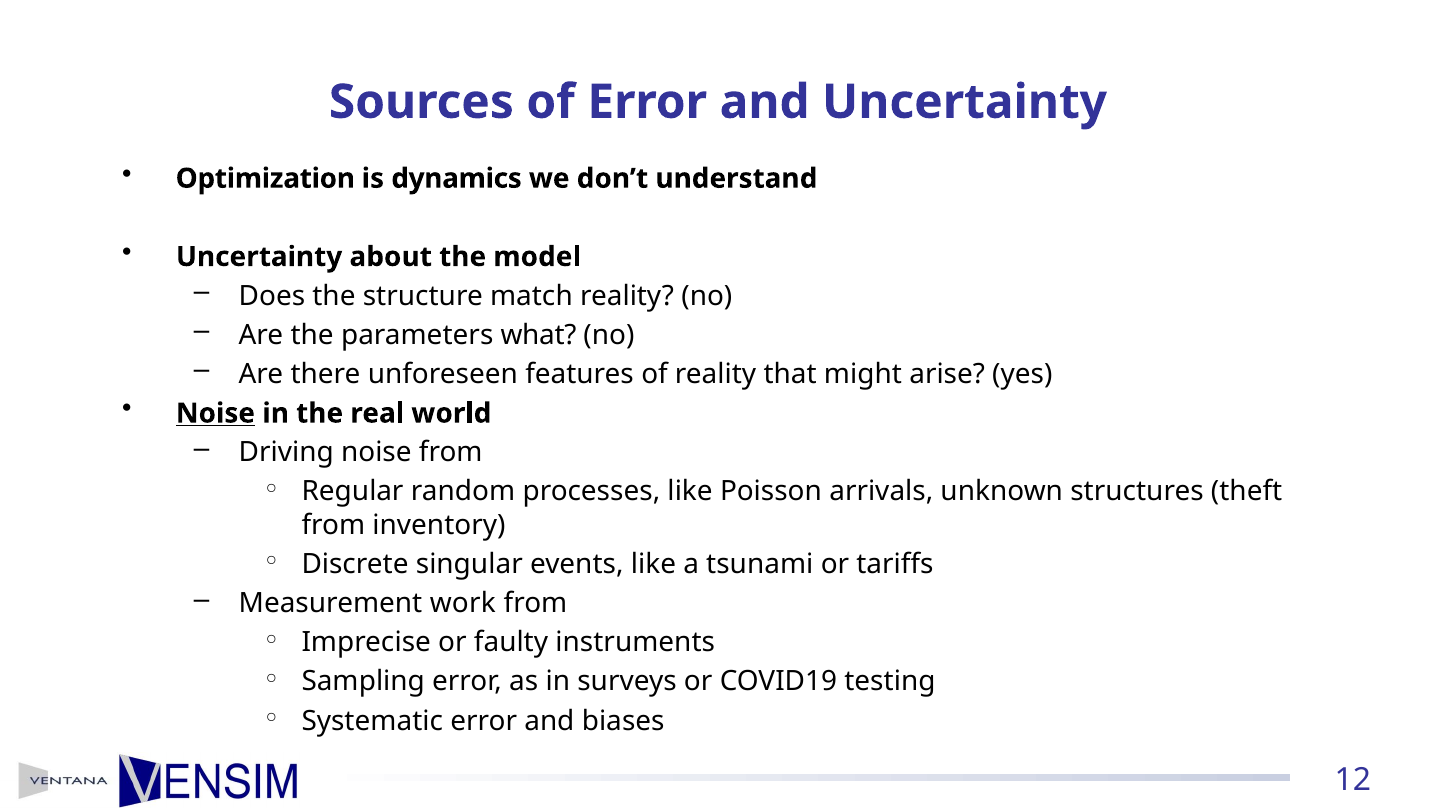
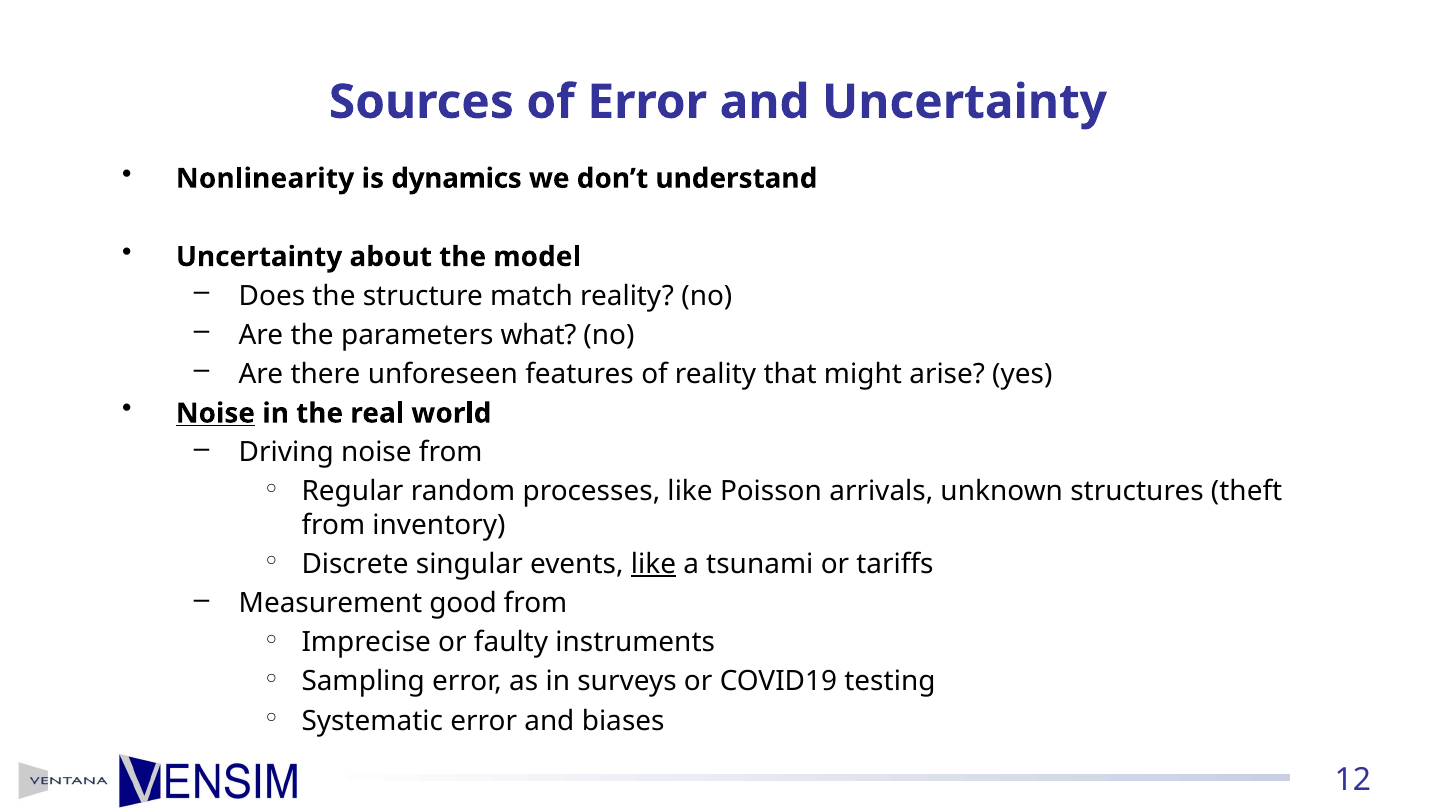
Optimization: Optimization -> Nonlinearity
like at (653, 564) underline: none -> present
work: work -> good
